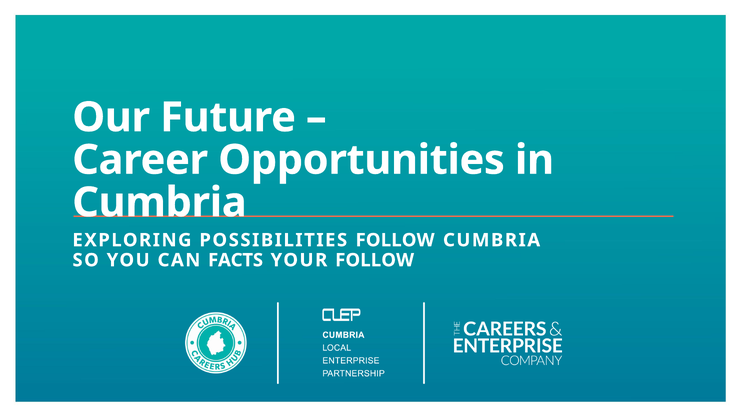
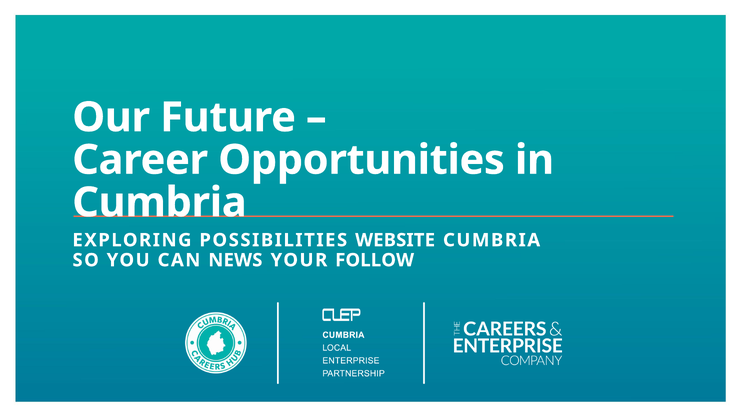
POSSIBILITIES FOLLOW: FOLLOW -> WEBSITE
FACTS: FACTS -> NEWS
